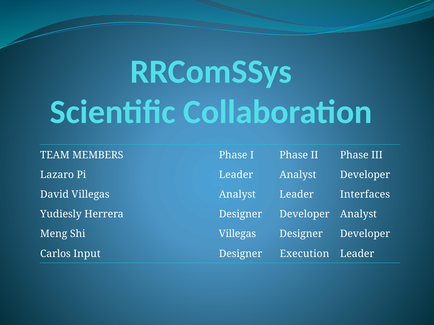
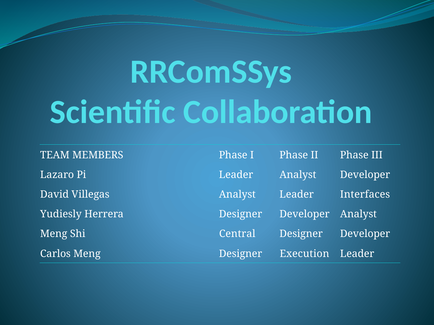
Shi Villegas: Villegas -> Central
Carlos Input: Input -> Meng
